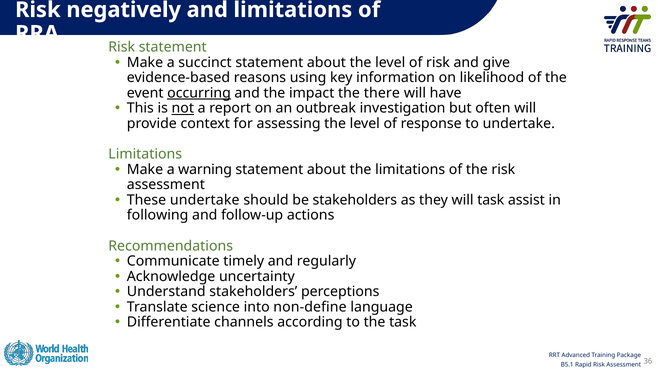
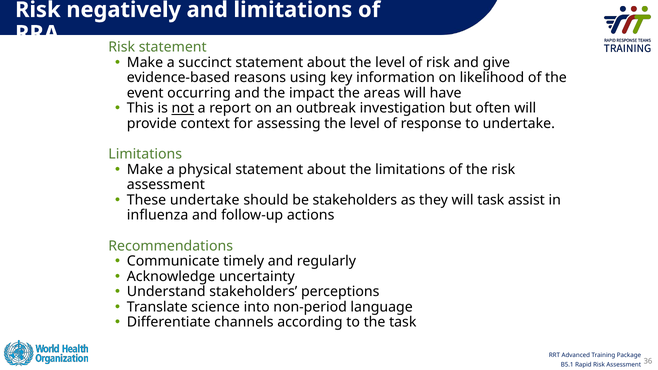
occurring underline: present -> none
there: there -> areas
warning: warning -> physical
following: following -> influenza
non-define: non-define -> non-period
